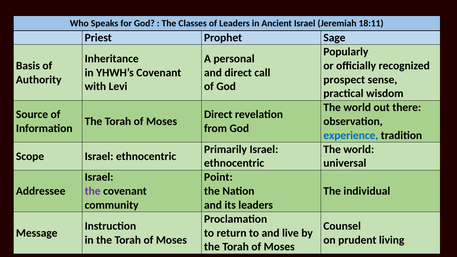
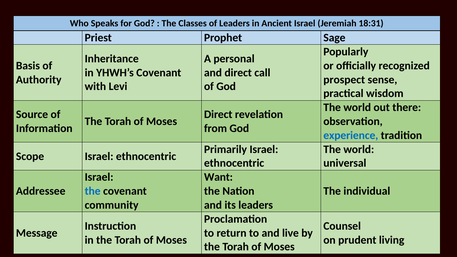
18:11: 18:11 -> 18:31
Point: Point -> Want
the at (93, 191) colour: purple -> blue
